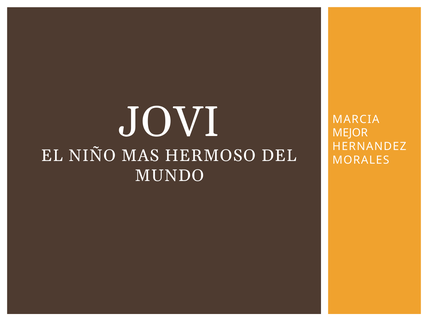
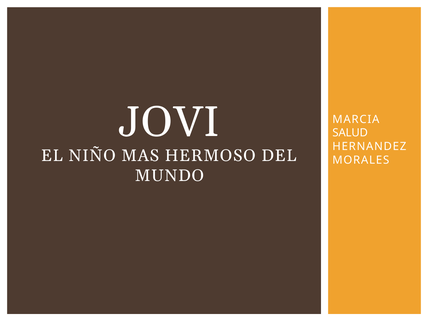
MEJOR: MEJOR -> SALUD
